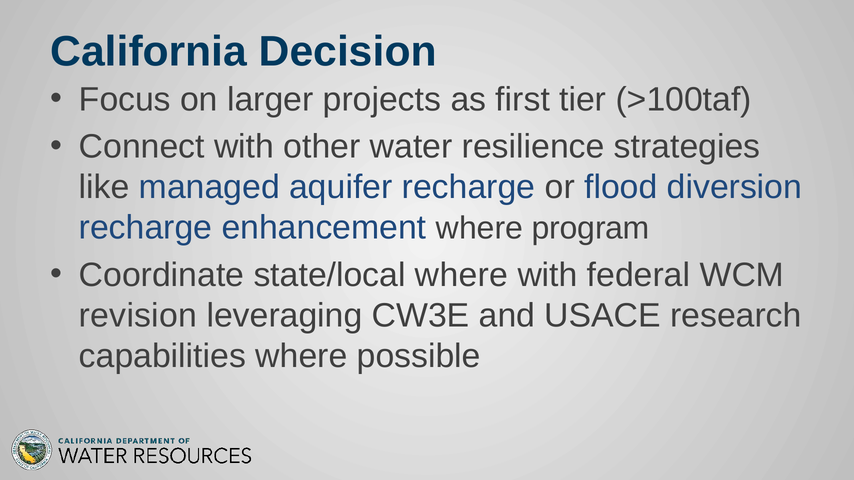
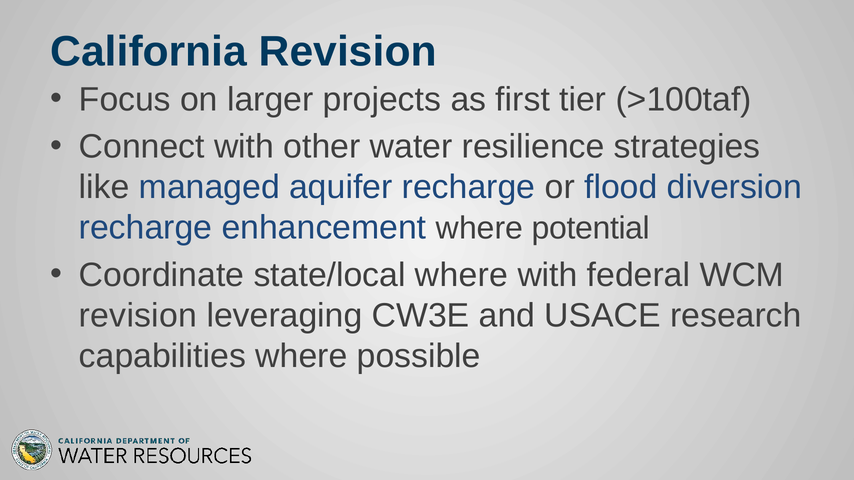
California Decision: Decision -> Revision
program: program -> potential
